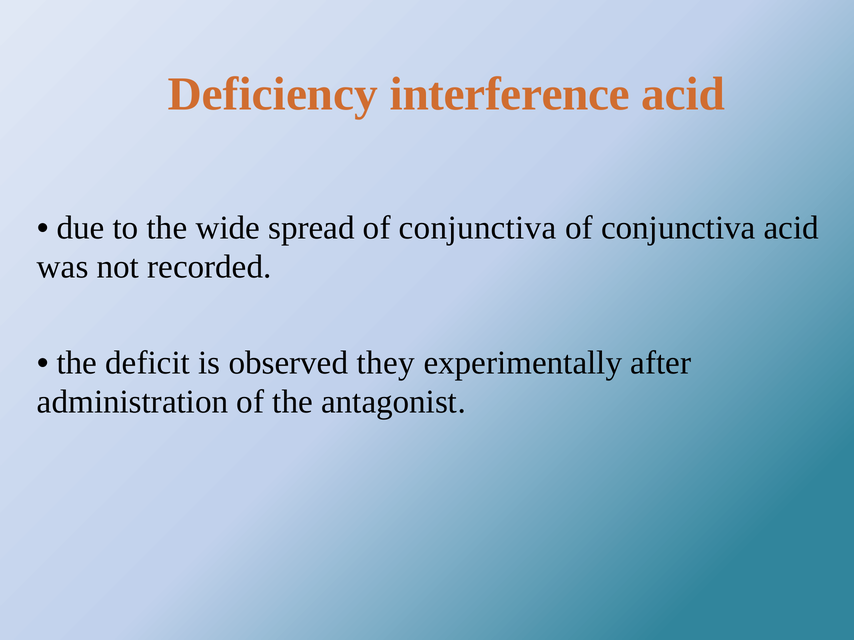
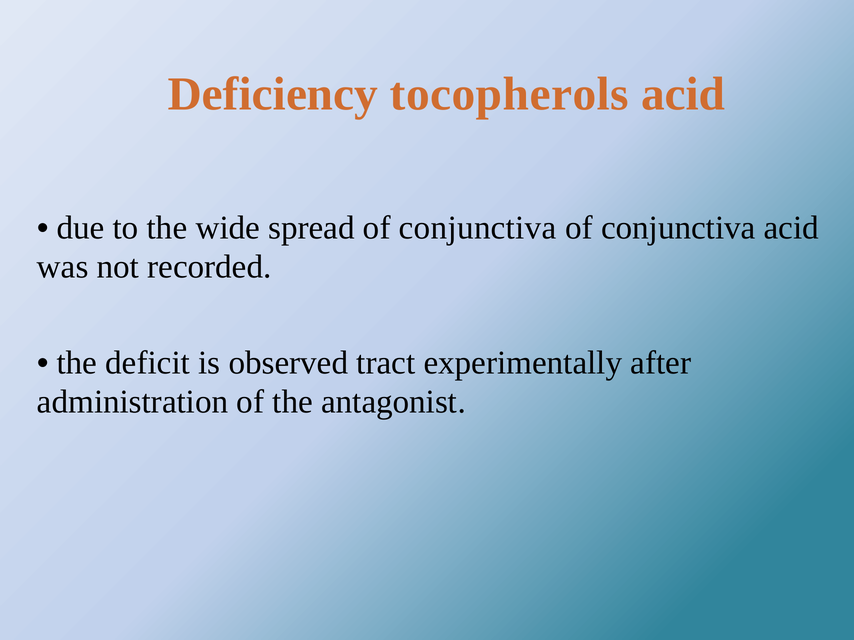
interference: interference -> tocopherols
they: they -> tract
